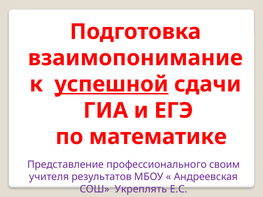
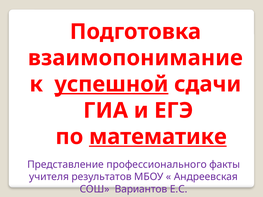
математике underline: none -> present
своим: своим -> факты
Укреплять: Укреплять -> Вариантов
